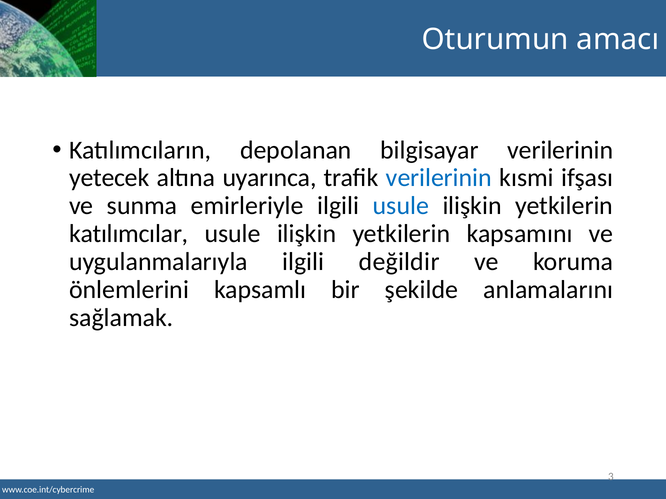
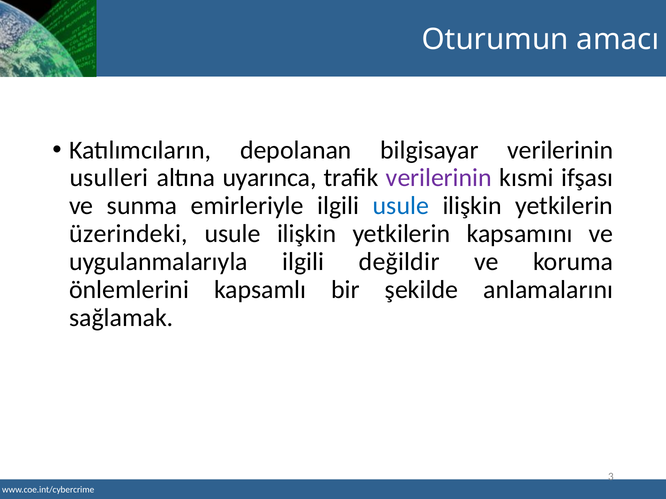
yetecek: yetecek -> usulleri
verilerinin at (439, 178) colour: blue -> purple
katılımcılar: katılımcılar -> üzerindeki
